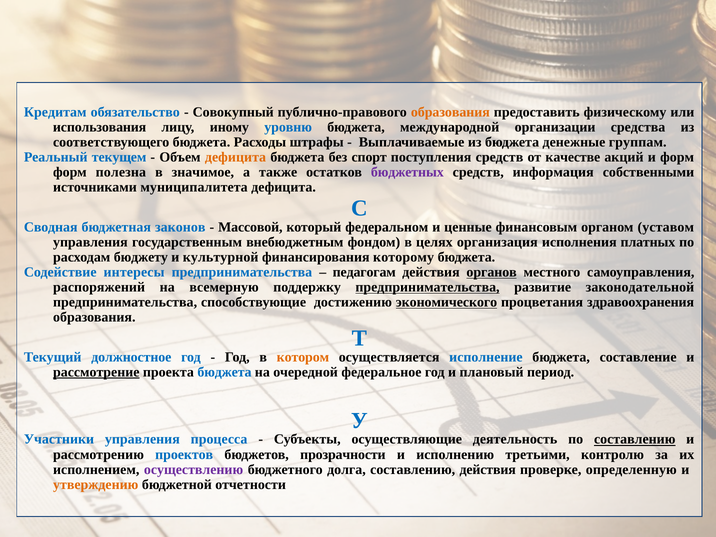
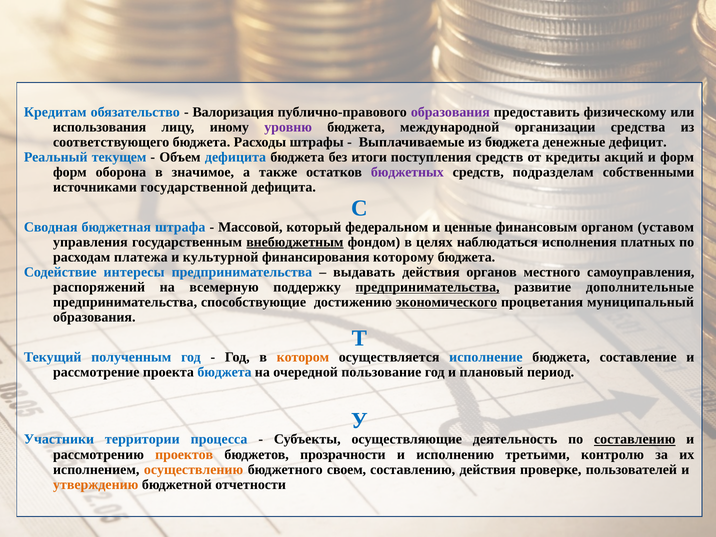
Совокупный: Совокупный -> Валоризация
образования at (450, 112) colour: orange -> purple
уровню colour: blue -> purple
группам: группам -> дефицит
дефицита at (235, 157) colour: orange -> blue
спорт: спорт -> итоги
качестве: качестве -> кредиты
полезна: полезна -> оборона
информация: информация -> подразделам
муниципалитета: муниципалитета -> государственной
законов: законов -> штрафа
внебюджетным underline: none -> present
организация: организация -> наблюдаться
бюджету: бюджету -> платежа
педагогам: педагогам -> выдавать
органов underline: present -> none
законодательной: законодательной -> дополнительные
здравоохранения: здравоохранения -> муниципальный
должностное: должностное -> полученным
рассмотрение underline: present -> none
федеральное: федеральное -> пользование
Участники управления: управления -> территории
проектов colour: blue -> orange
осуществлению colour: purple -> orange
долга: долга -> своем
определенную: определенную -> пользователей
